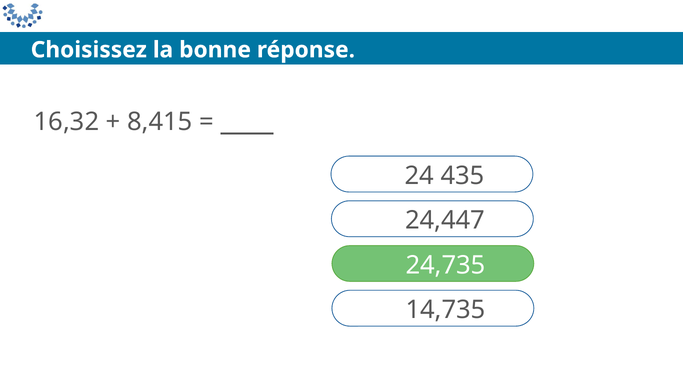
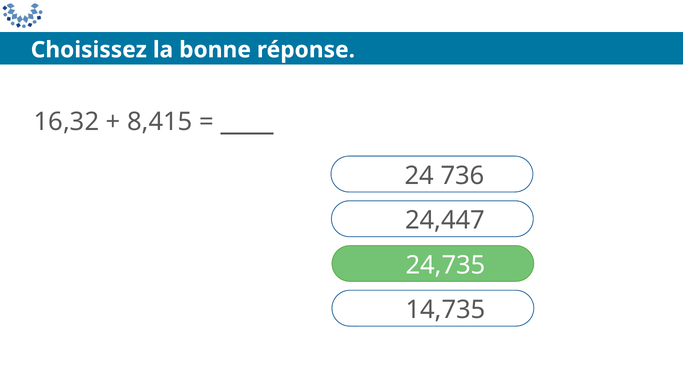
435: 435 -> 736
